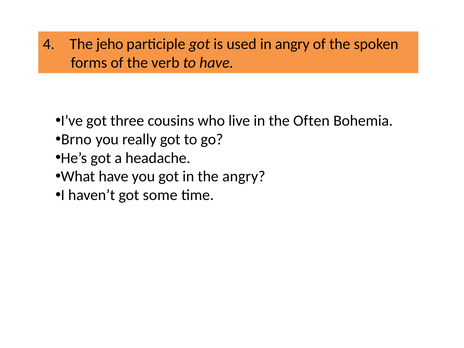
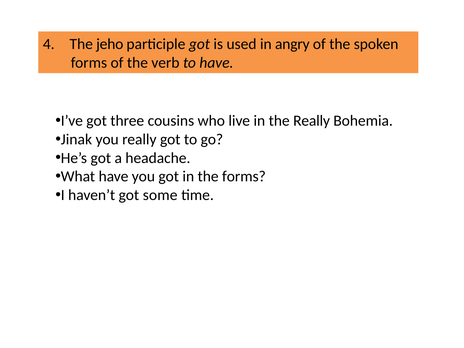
the Often: Often -> Really
Brno: Brno -> Jinak
the angry: angry -> forms
